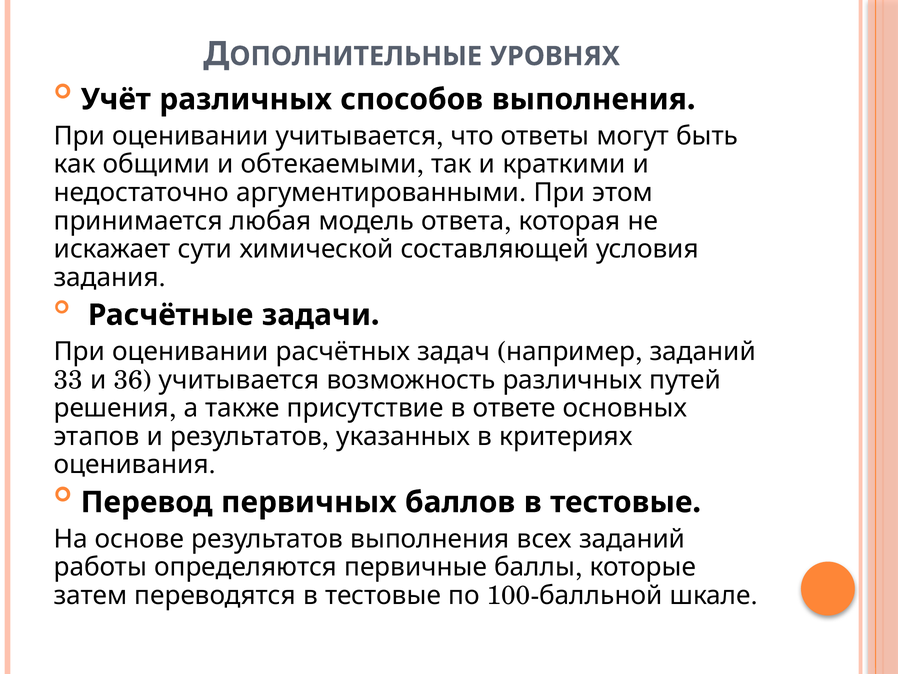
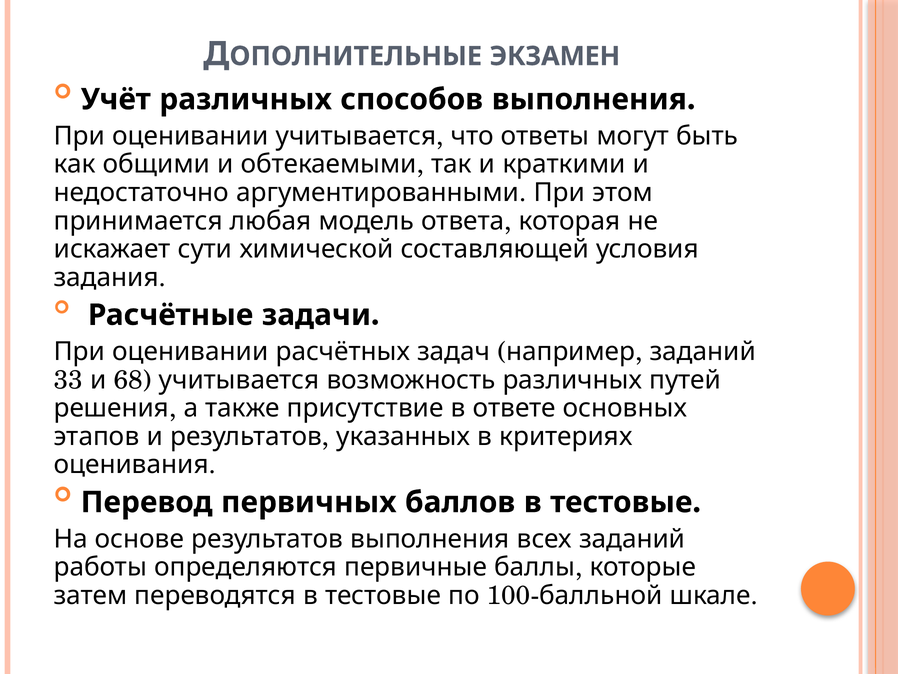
УРОВНЯХ: УРОВНЯХ -> ЭКЗАМЕН
36: 36 -> 68
